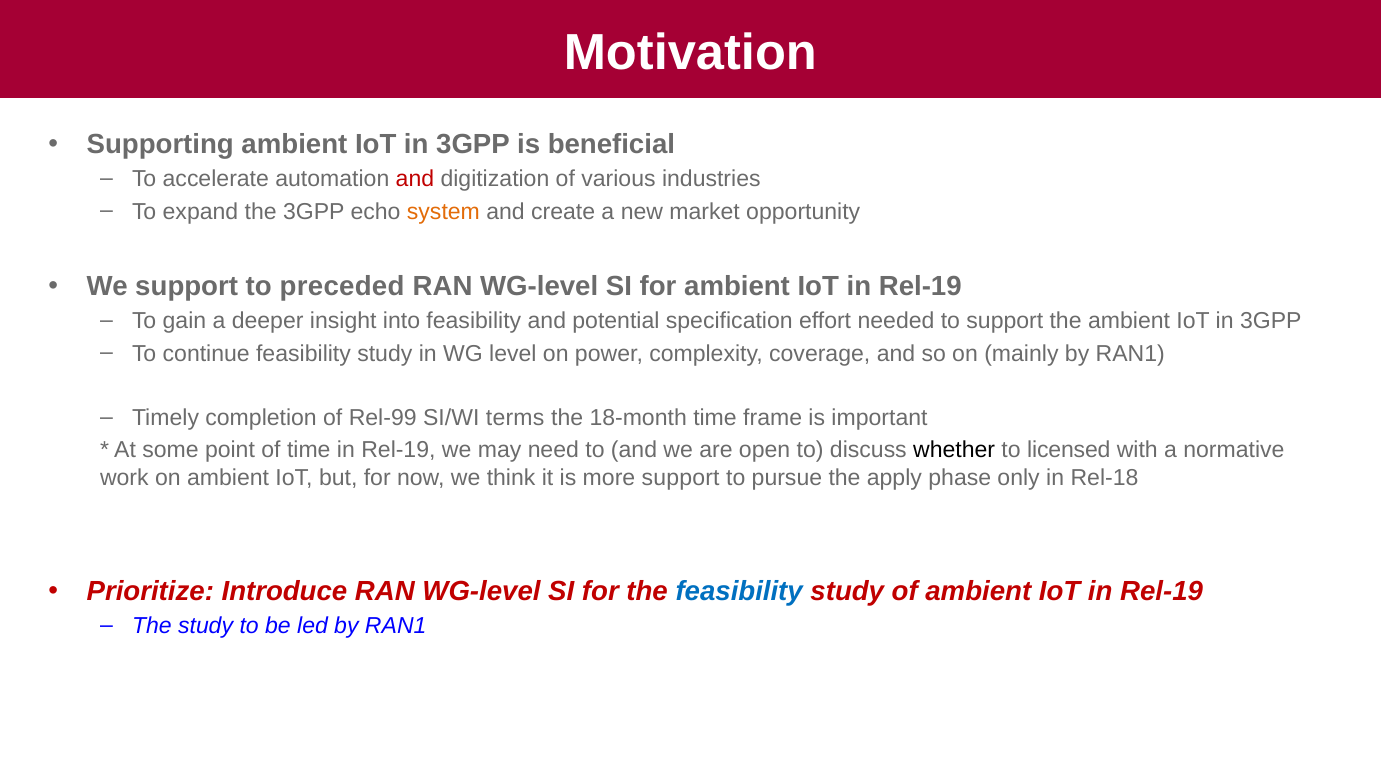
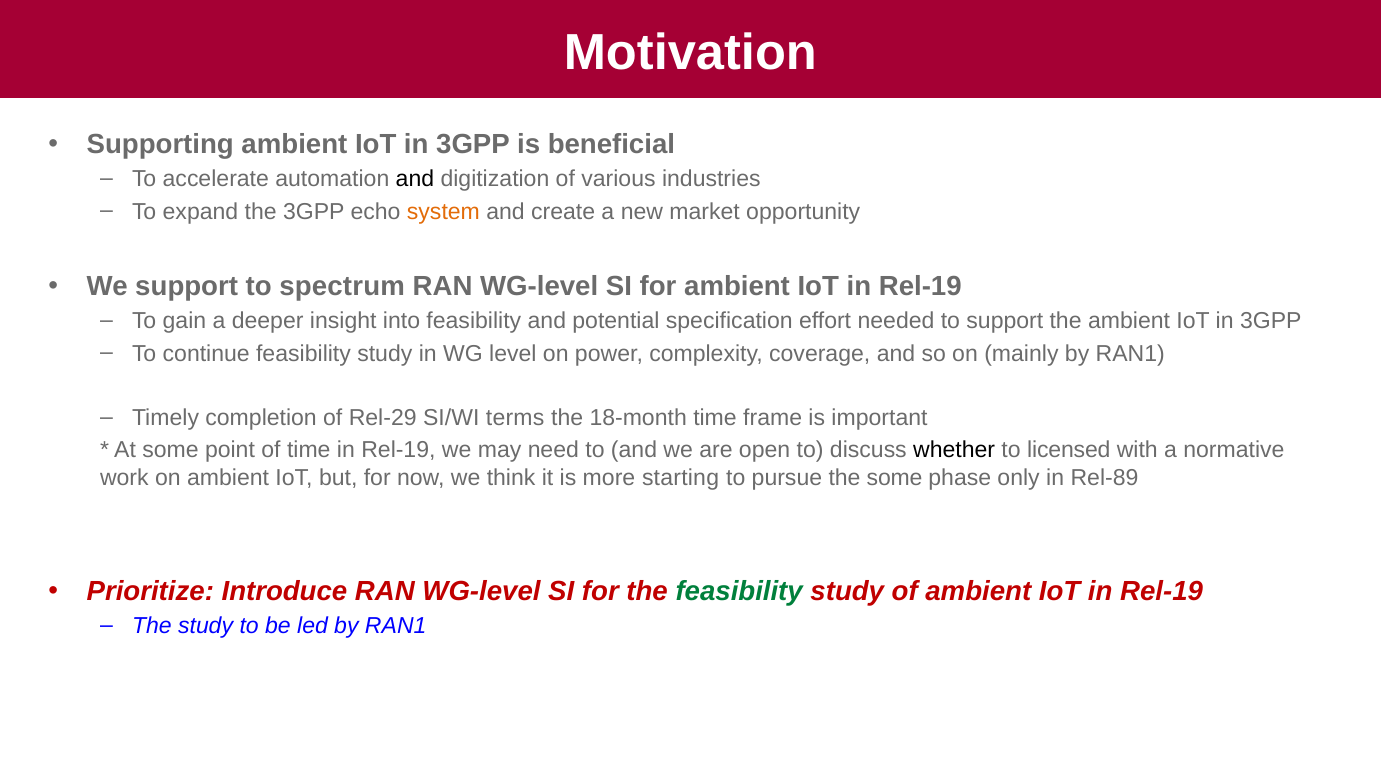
and at (415, 179) colour: red -> black
preceded: preceded -> spectrum
Rel-99: Rel-99 -> Rel-29
more support: support -> starting
the apply: apply -> some
Rel-18: Rel-18 -> Rel-89
feasibility at (739, 591) colour: blue -> green
